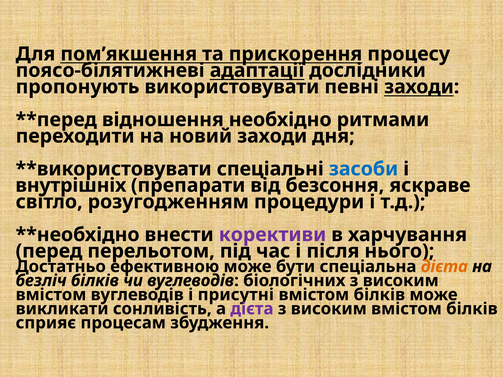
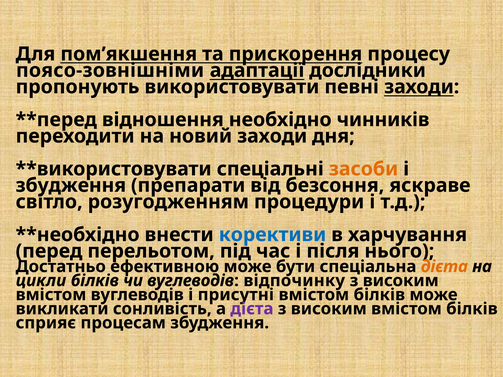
поясо-білятижневі: поясо-білятижневі -> поясо-зовнішніми
ритмами: ритмами -> чинників
засоби colour: blue -> orange
внутрішніх at (71, 185): внутрішніх -> збудження
корективи colour: purple -> blue
безліч: безліч -> цикли
біологічних: біологічних -> відпочинку
